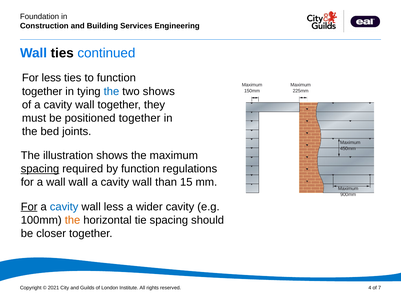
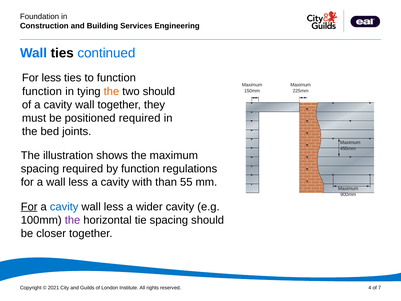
together at (42, 91): together -> function
the at (111, 91) colour: blue -> orange
two shows: shows -> should
positioned together: together -> required
spacing at (40, 169) underline: present -> none
a wall wall: wall -> less
wall at (142, 182): wall -> with
15: 15 -> 55
the at (73, 220) colour: orange -> purple
